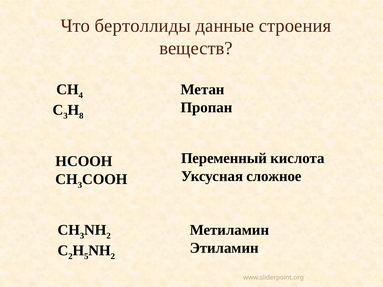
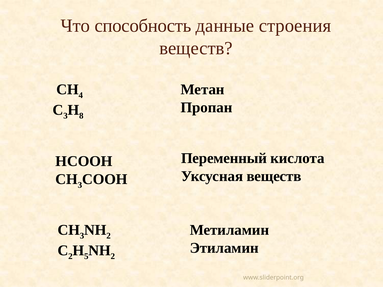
бертоллиды: бертоллиды -> способность
Уксусная сложное: сложное -> веществ
